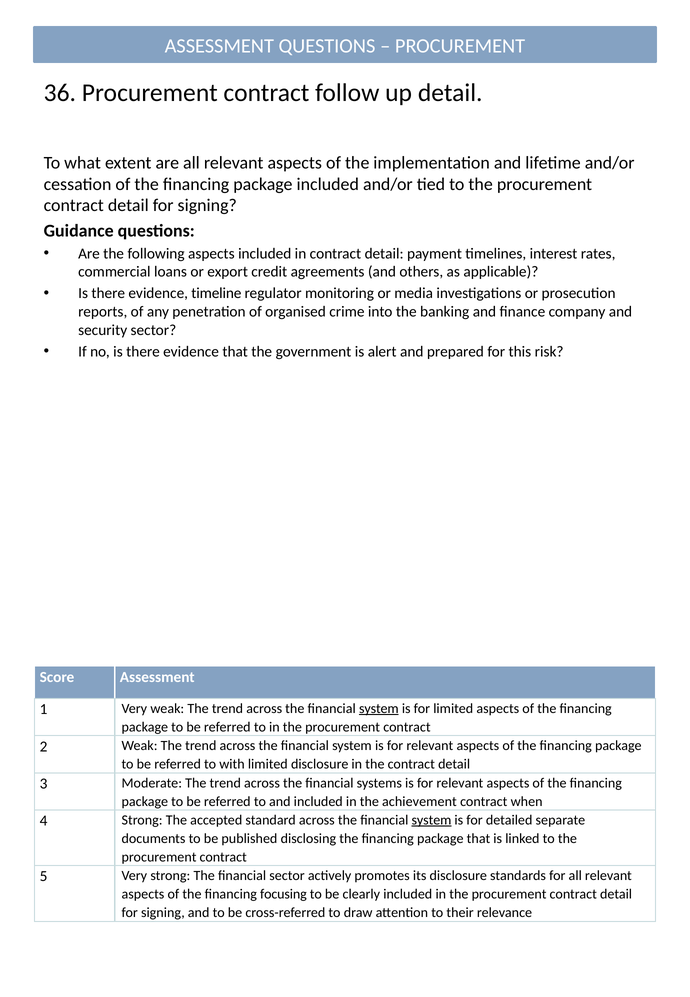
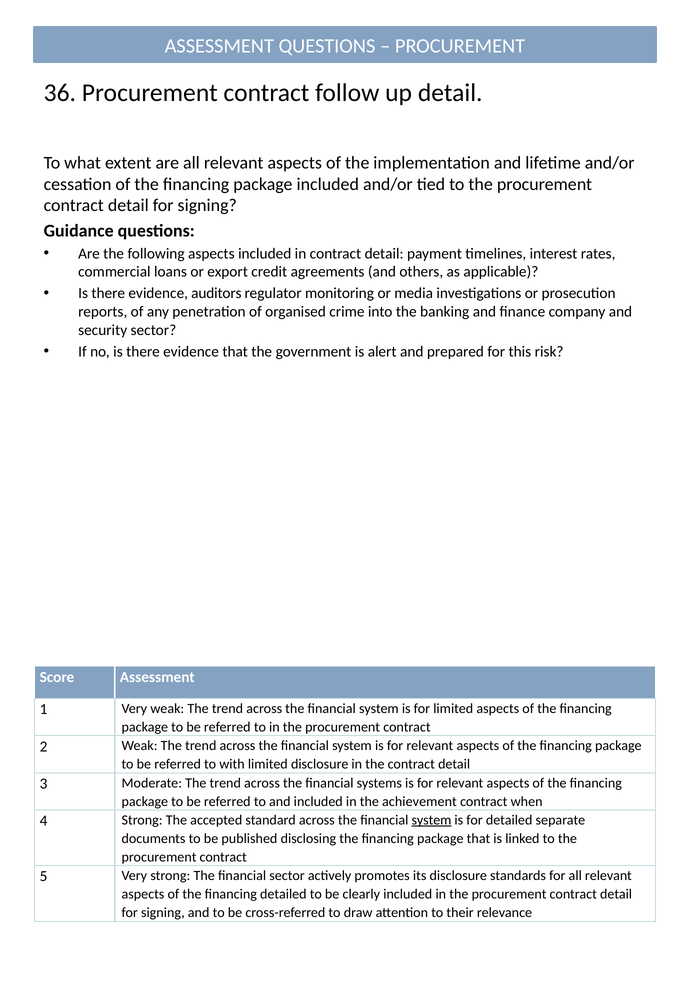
timeline: timeline -> auditors
system at (379, 708) underline: present -> none
financing focusing: focusing -> detailed
